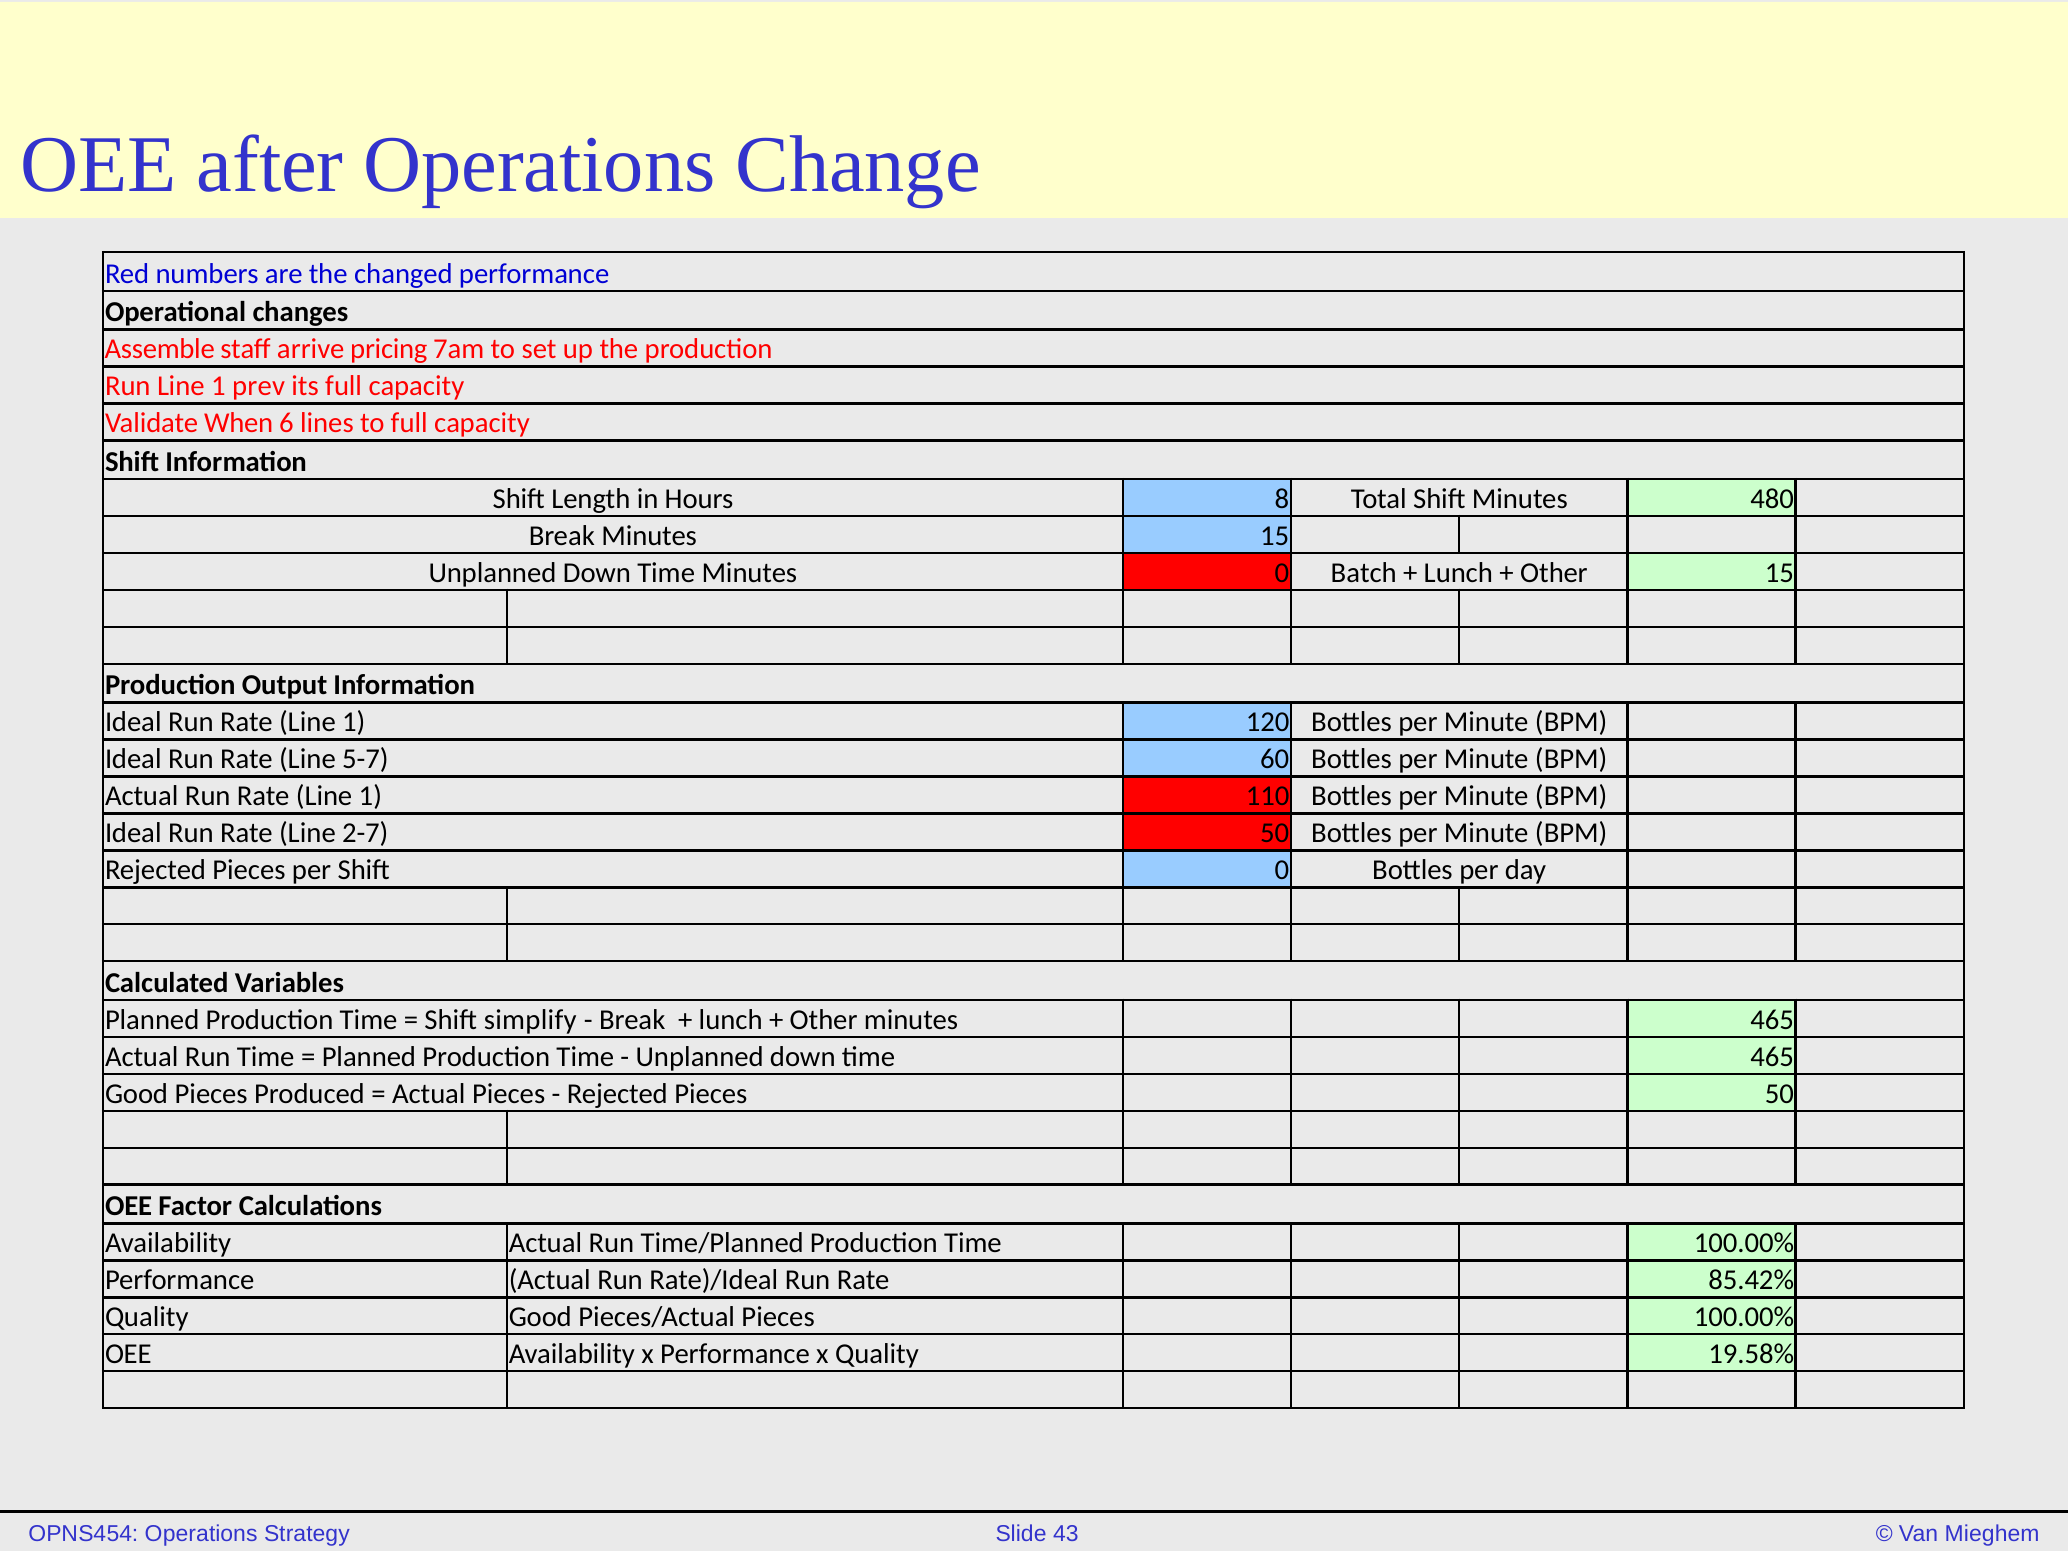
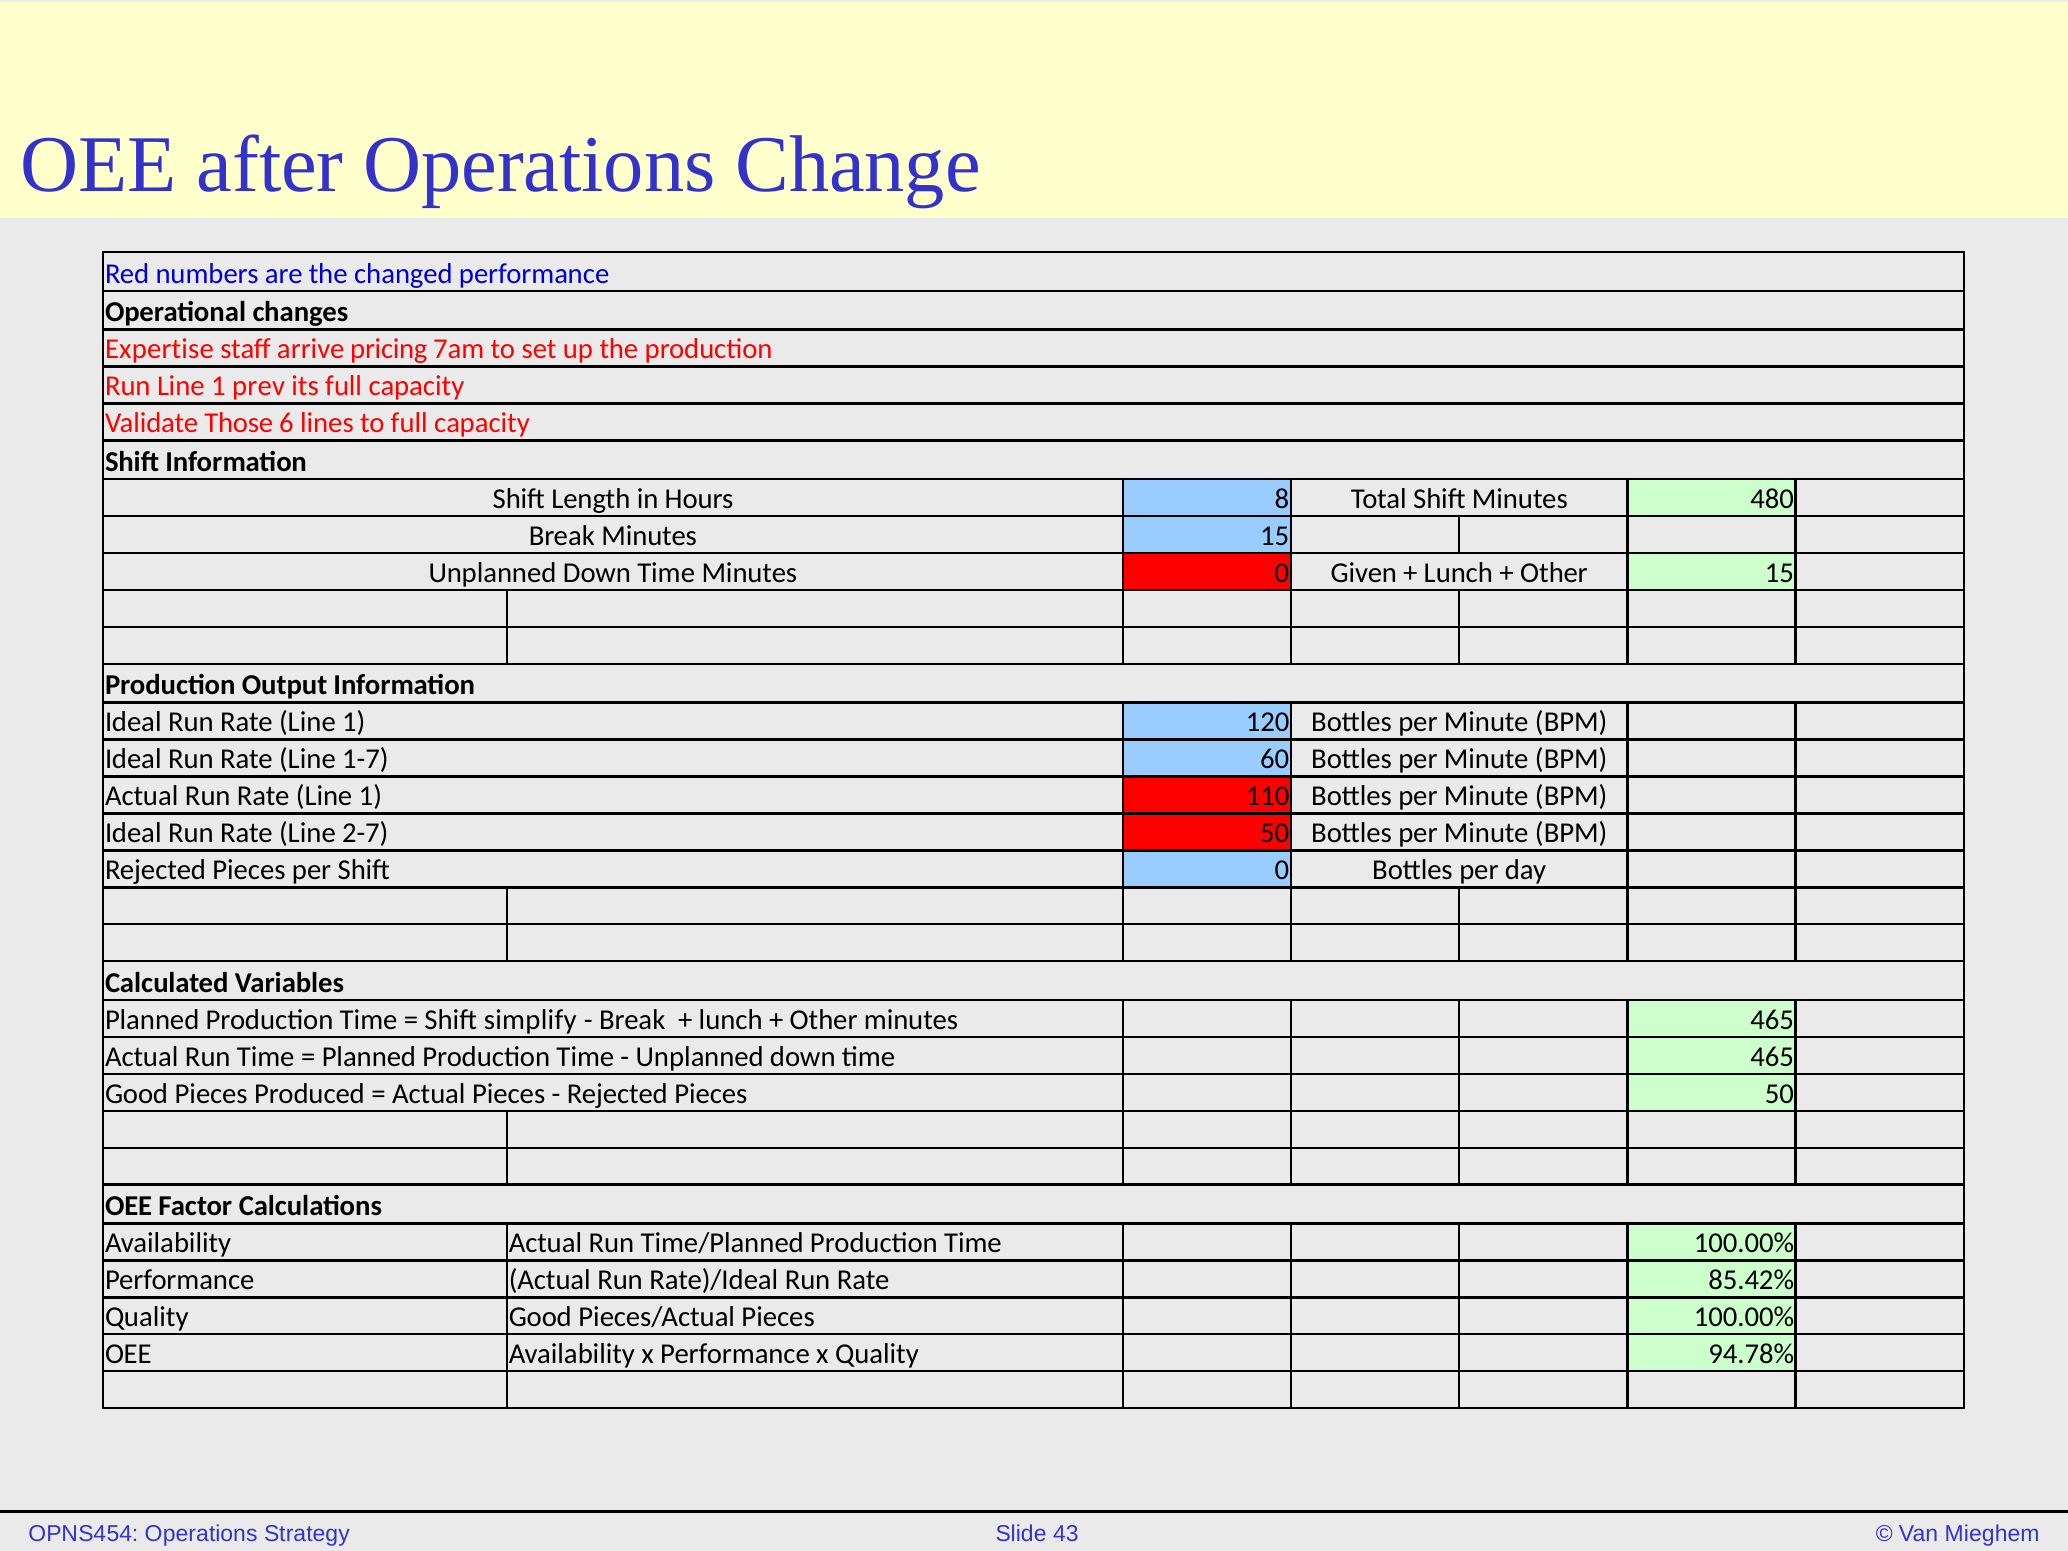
Assemble: Assemble -> Expertise
When: When -> Those
Batch: Batch -> Given
5-7: 5-7 -> 1-7
19.58%: 19.58% -> 94.78%
